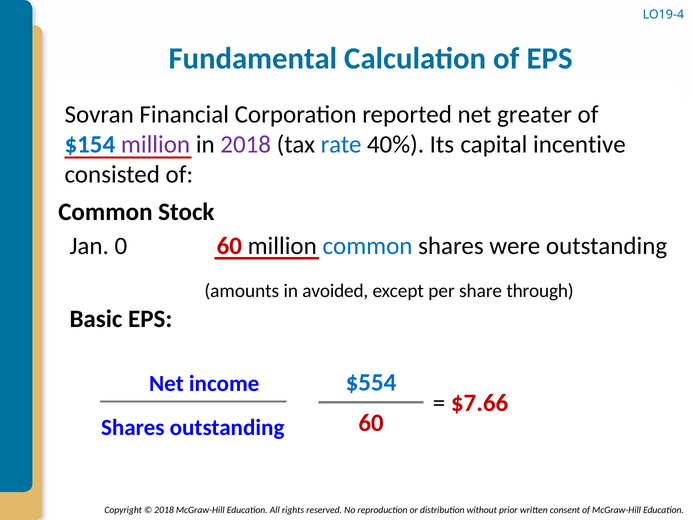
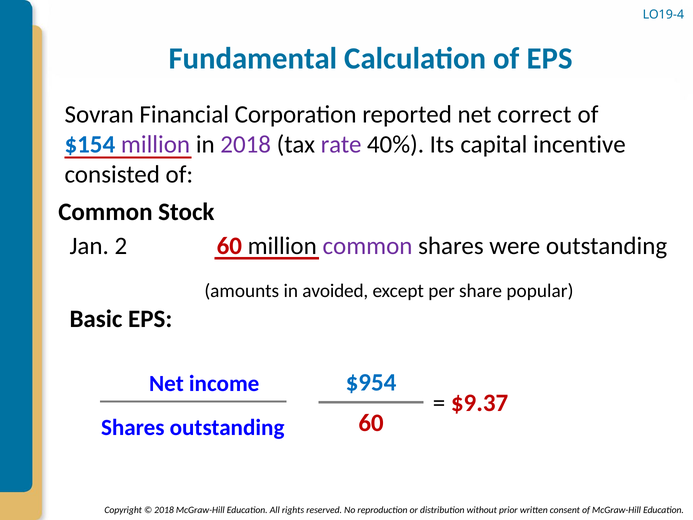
greater: greater -> correct
rate colour: blue -> purple
0: 0 -> 2
common at (368, 246) colour: blue -> purple
through: through -> popular
$554: $554 -> $954
$7.66: $7.66 -> $9.37
